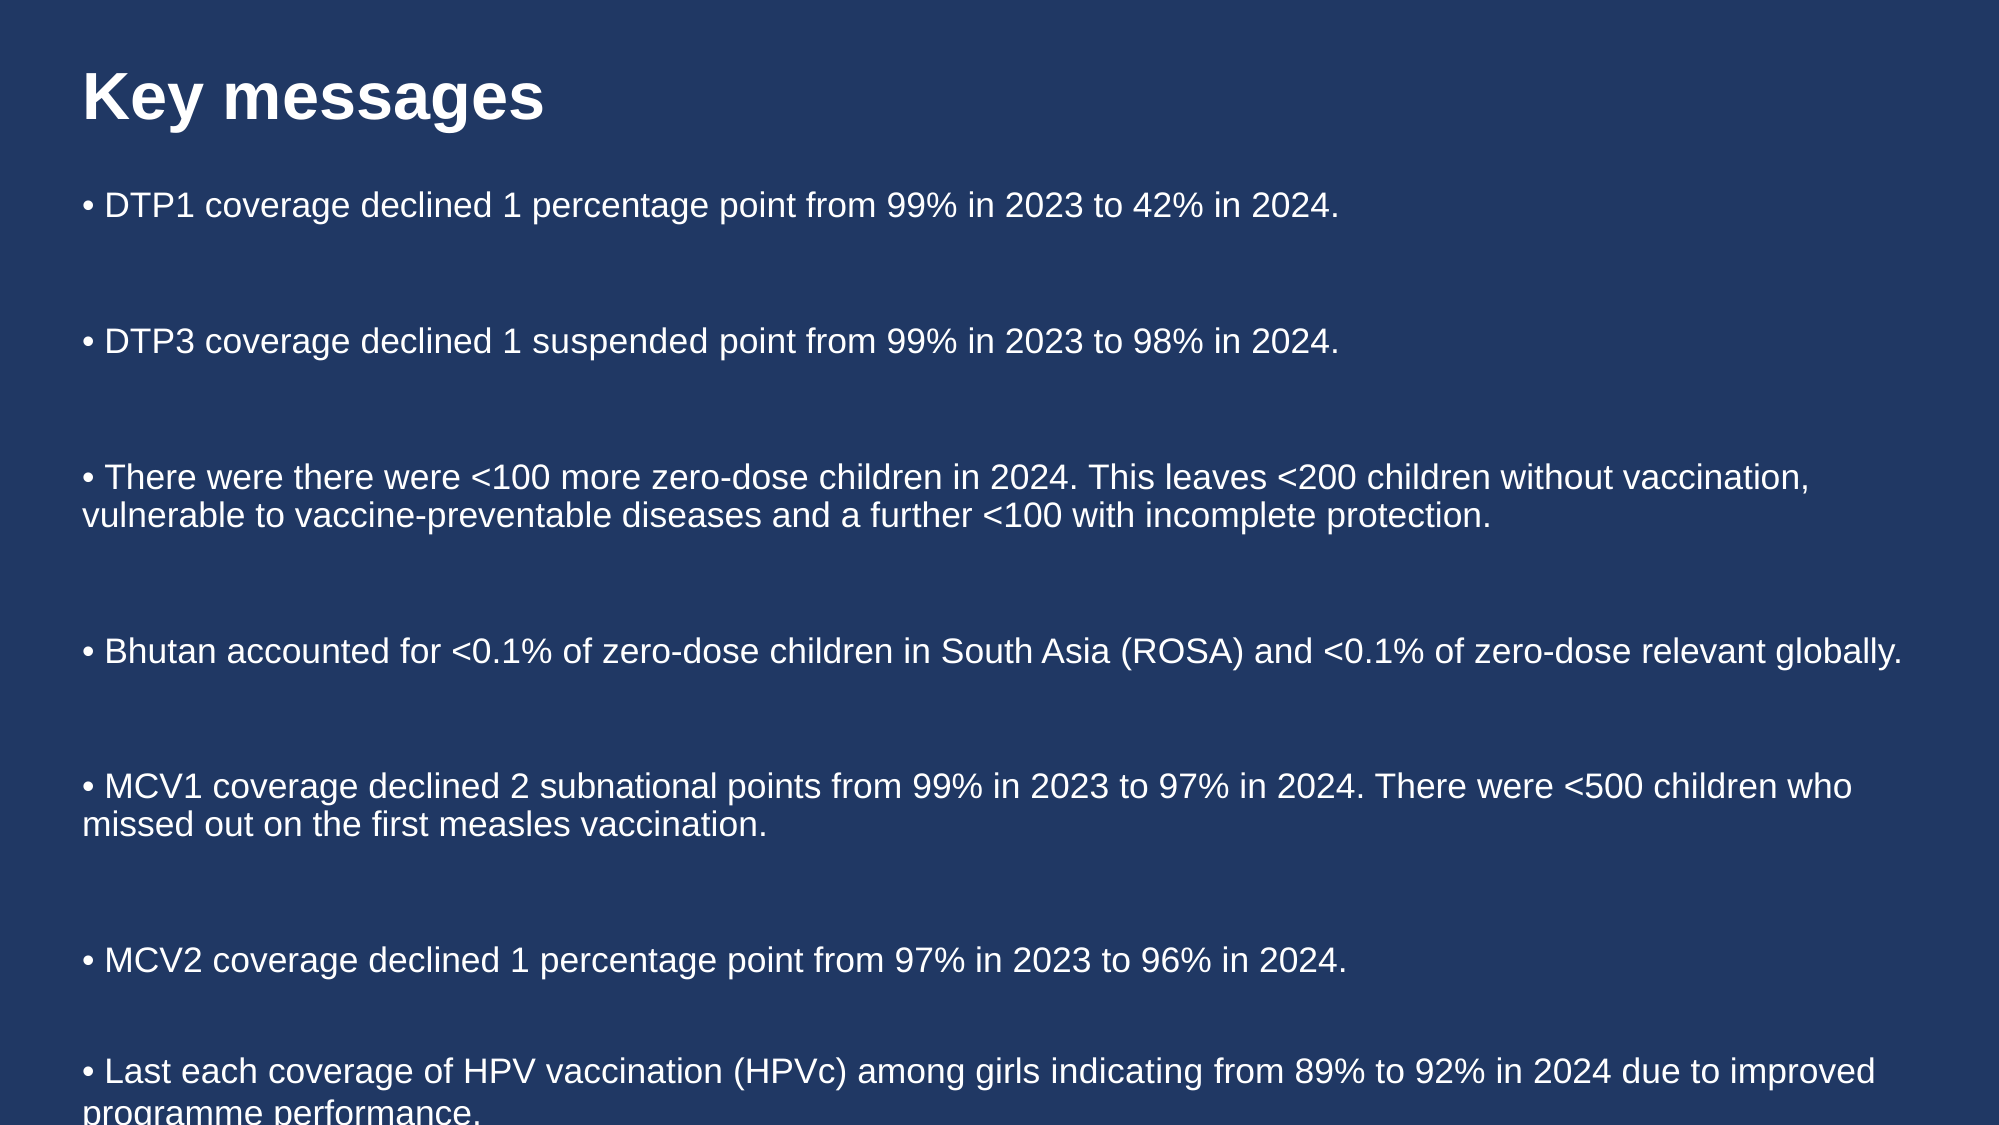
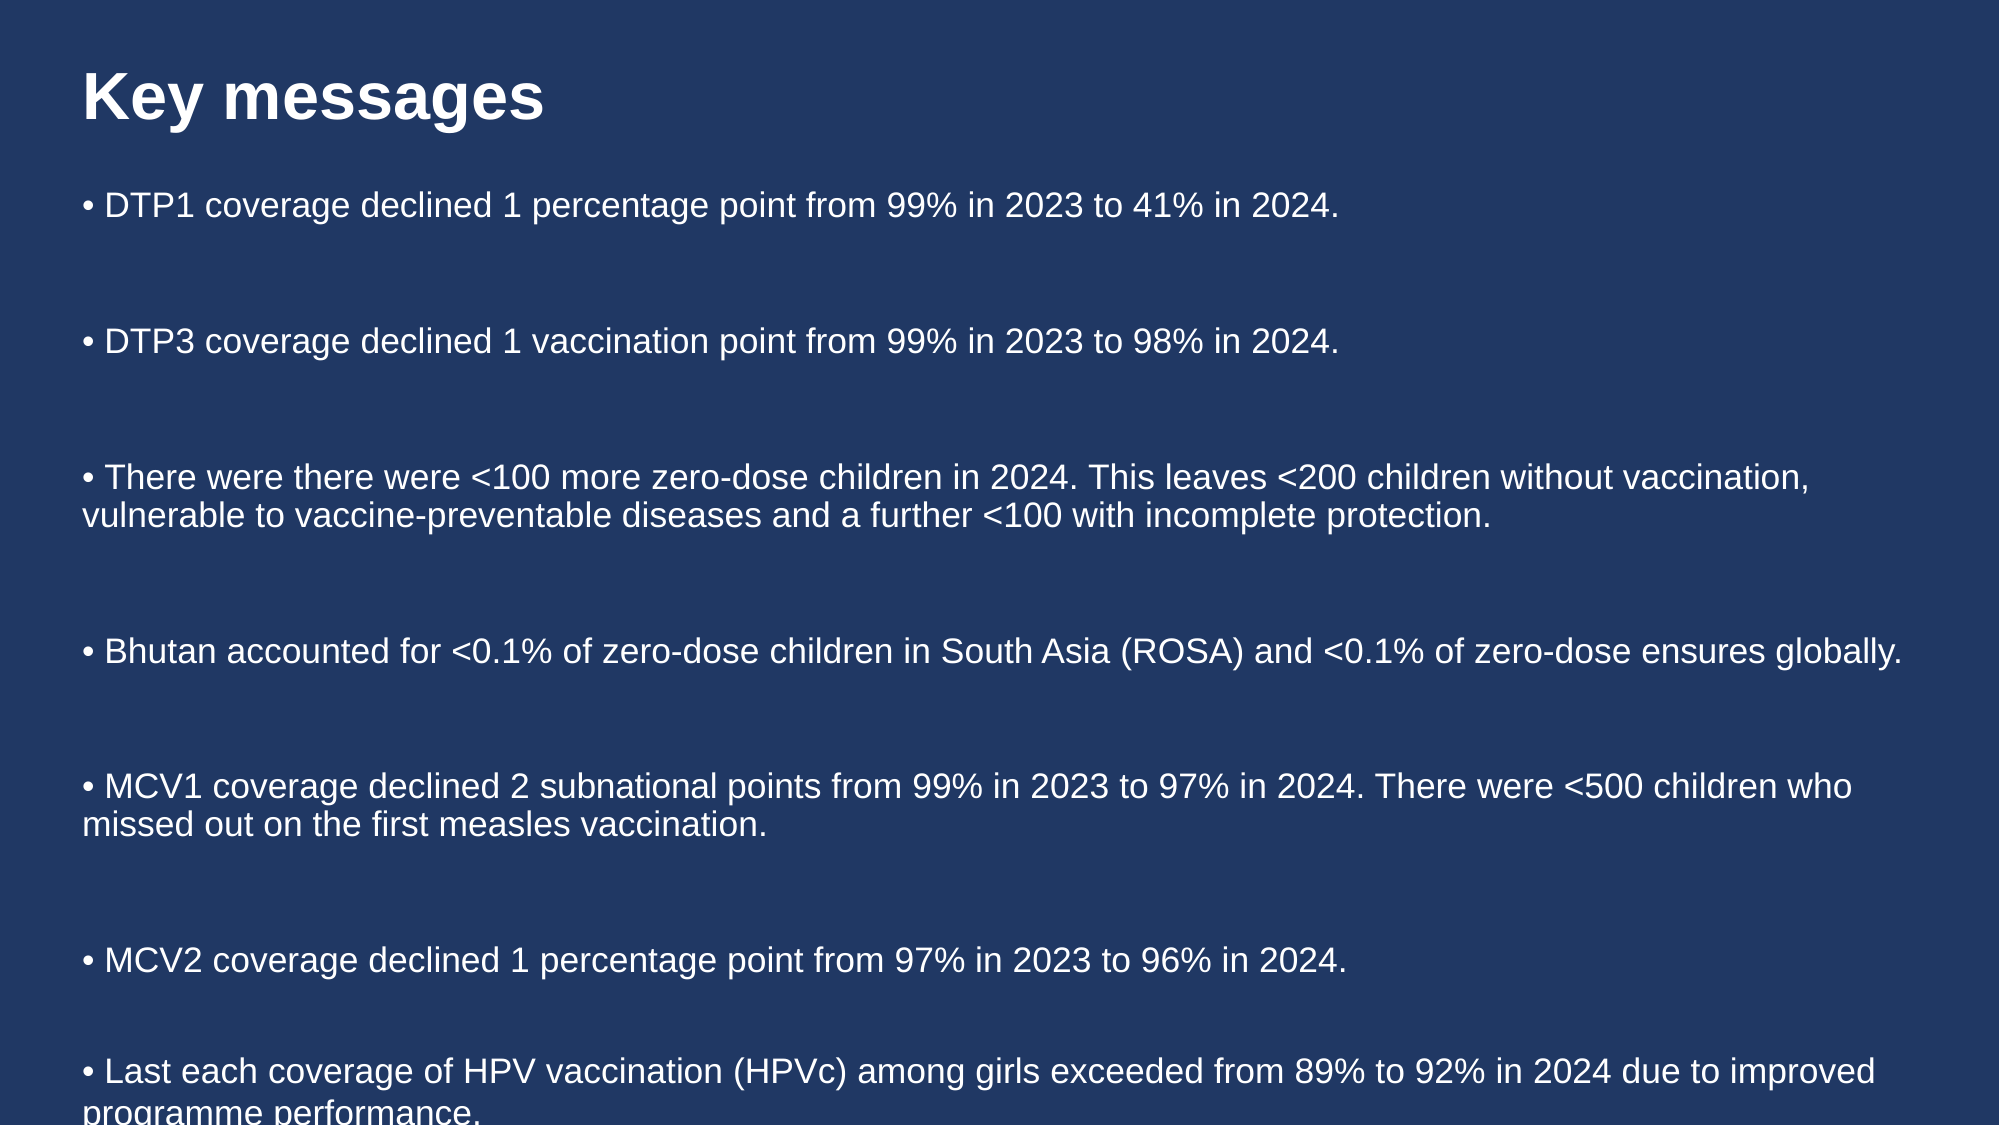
42%: 42% -> 41%
1 suspended: suspended -> vaccination
relevant: relevant -> ensures
indicating: indicating -> exceeded
